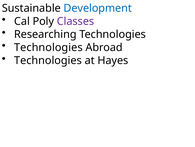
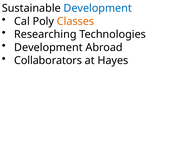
Classes colour: purple -> orange
Technologies at (48, 47): Technologies -> Development
Technologies at (48, 60): Technologies -> Collaborators
